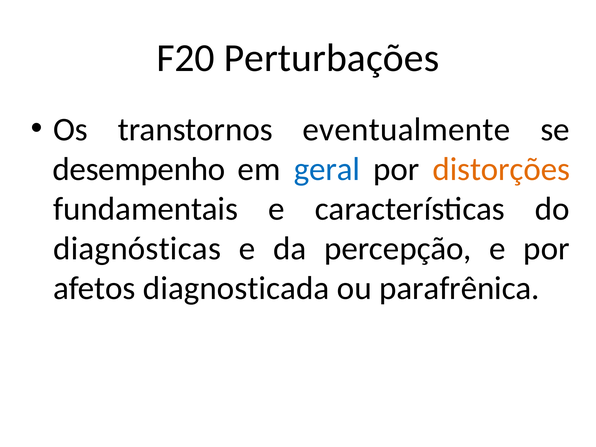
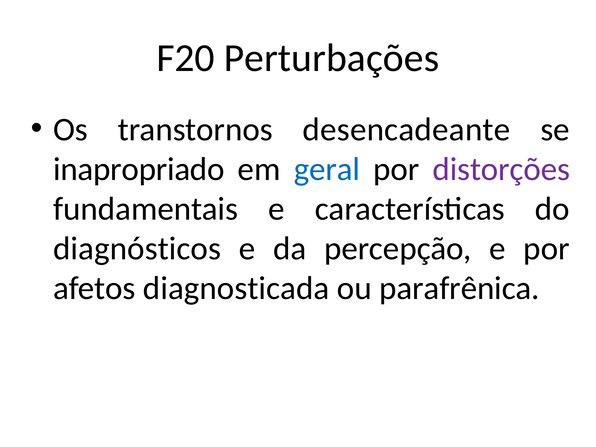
eventualmente: eventualmente -> desencadeante
desempenho: desempenho -> inapropriado
distorções colour: orange -> purple
diagnósticas: diagnósticas -> diagnósticos
